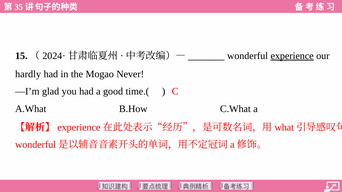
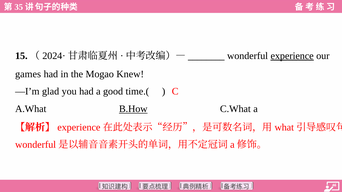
hardly: hardly -> games
Never: Never -> Knew
B.How underline: none -> present
